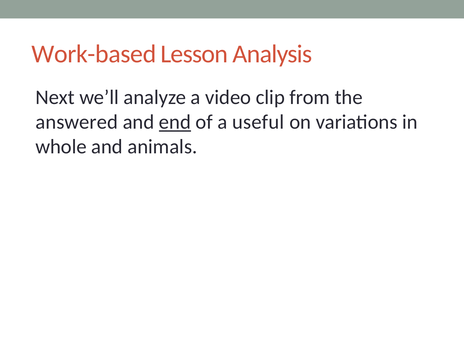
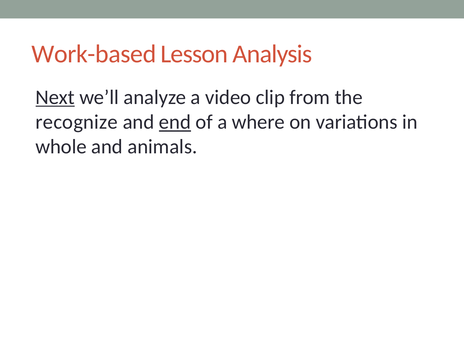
Next underline: none -> present
answered: answered -> recognize
useful: useful -> where
